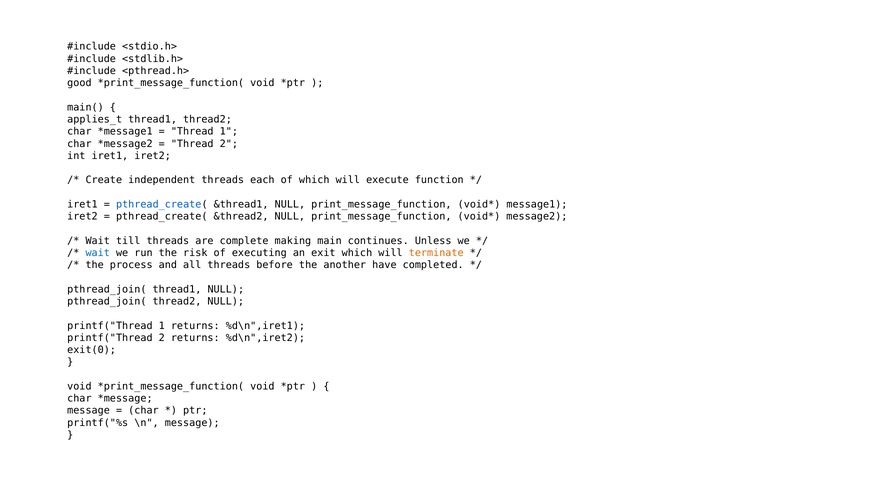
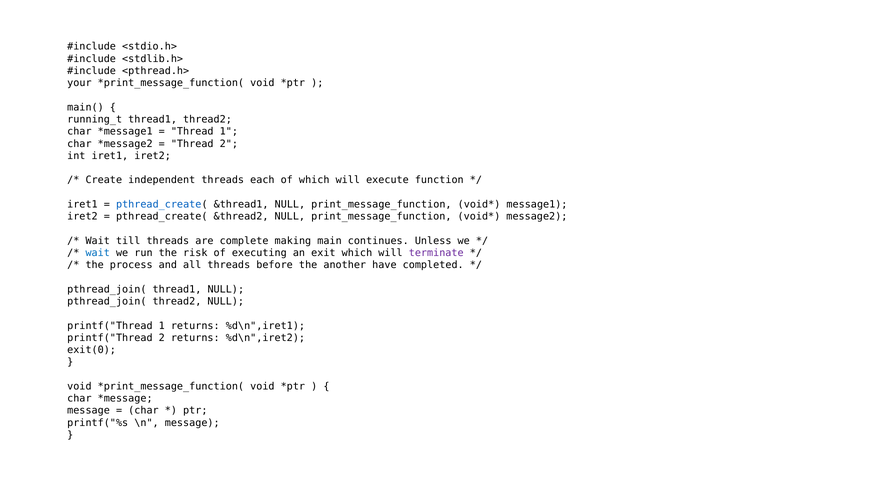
good: good -> your
applies_t: applies_t -> running_t
terminate colour: orange -> purple
